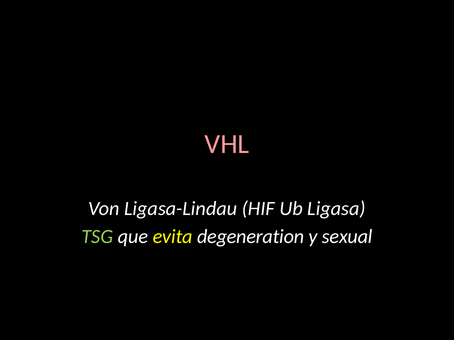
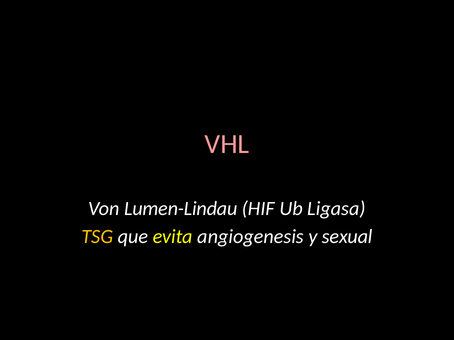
Ligasa-Lindau: Ligasa-Lindau -> Lumen-Lindau
TSG colour: light green -> yellow
degeneration: degeneration -> angiogenesis
